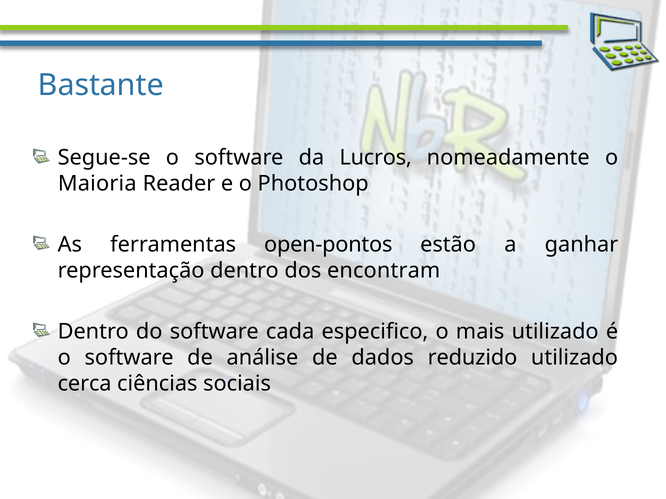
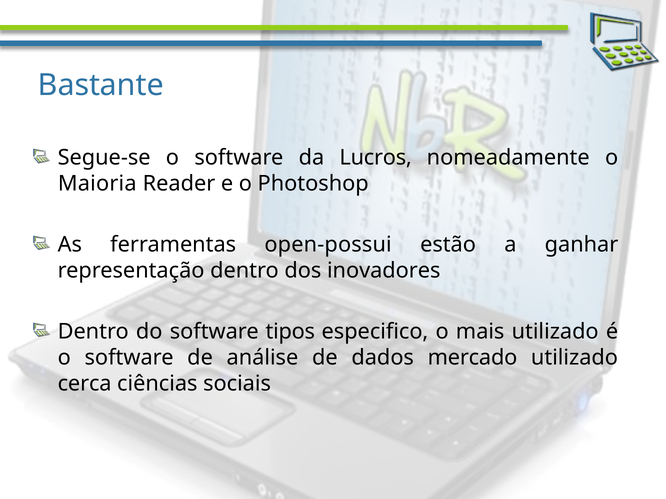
open-pontos: open-pontos -> open-possui
encontram: encontram -> inovadores
cada: cada -> tipos
reduzido: reduzido -> mercado
